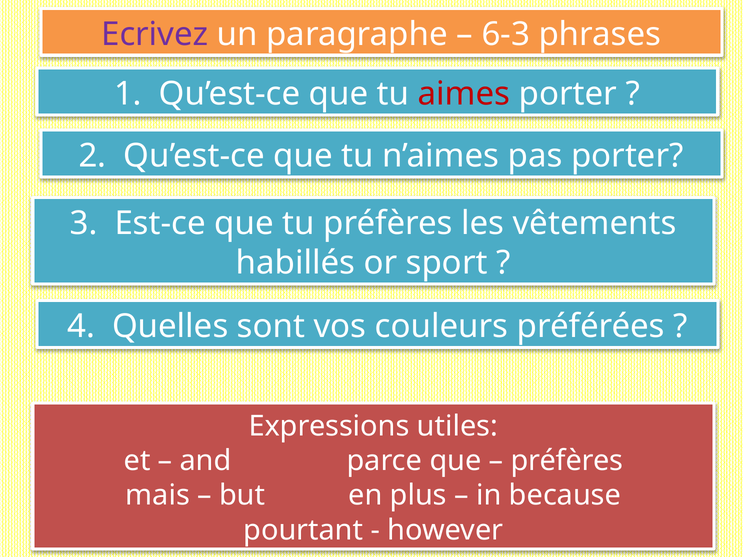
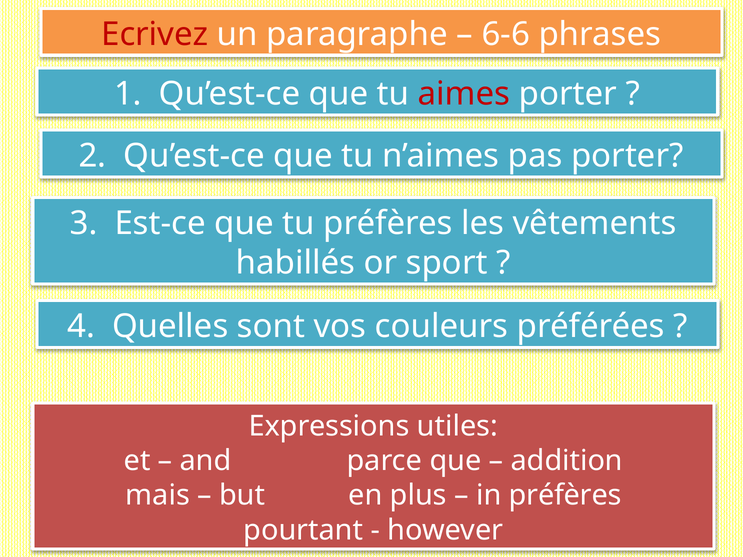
Ecrivez colour: purple -> red
6-3: 6-3 -> 6-6
préfères at (567, 461): préfères -> addition
in because: because -> préfères
